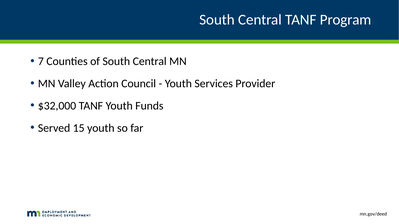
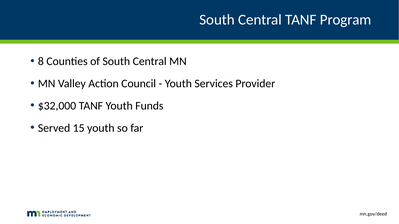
7: 7 -> 8
